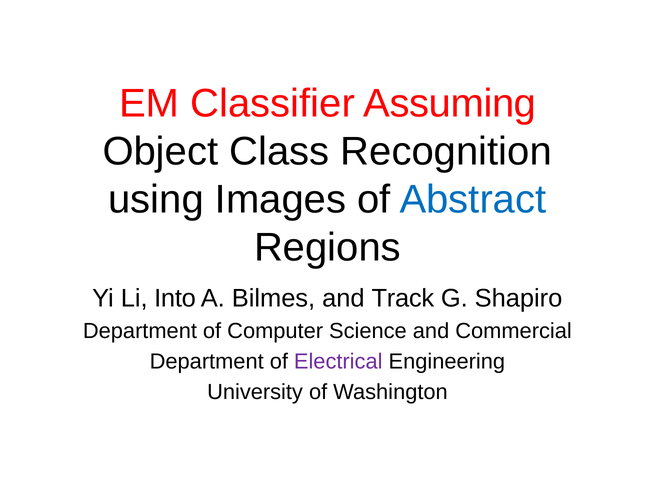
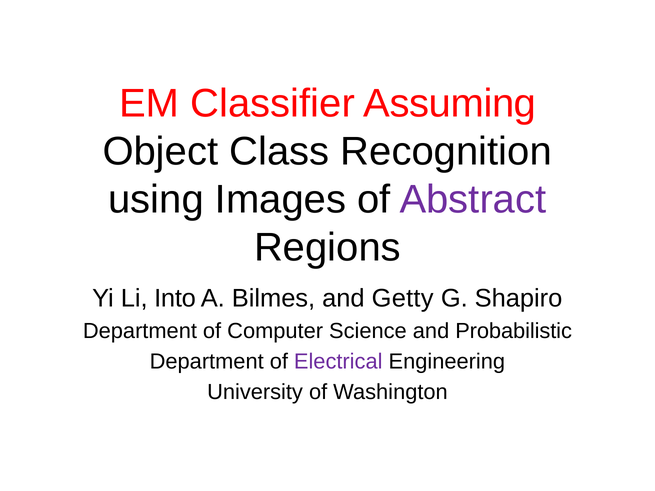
Abstract colour: blue -> purple
Track: Track -> Getty
Commercial: Commercial -> Probabilistic
